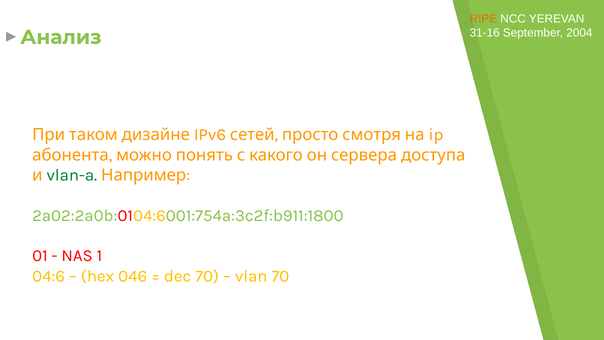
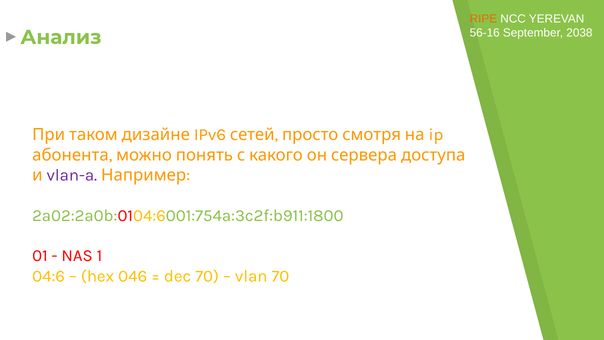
31-16: 31-16 -> 56-16
2004: 2004 -> 2038
vlan-a colour: green -> purple
